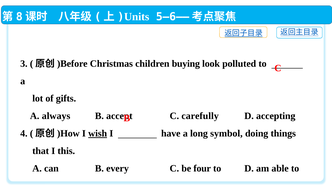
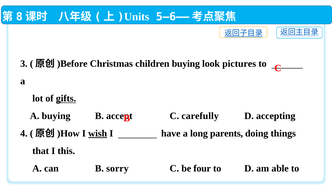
polluted: polluted -> pictures
gifts underline: none -> present
A always: always -> buying
symbol: symbol -> parents
every: every -> sorry
